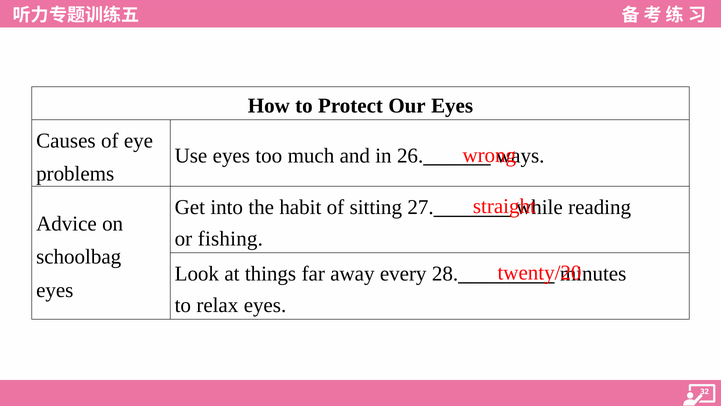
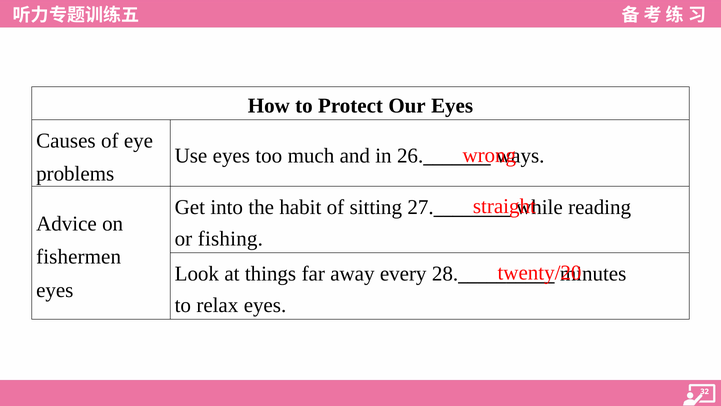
schoolbag: schoolbag -> fishermen
